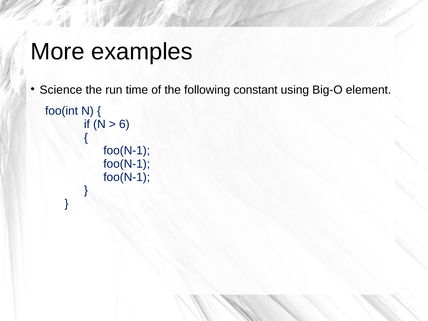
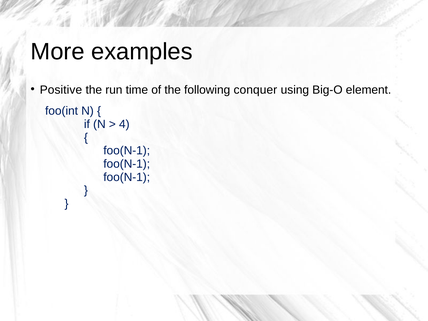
Science: Science -> Positive
constant: constant -> conquer
6: 6 -> 4
